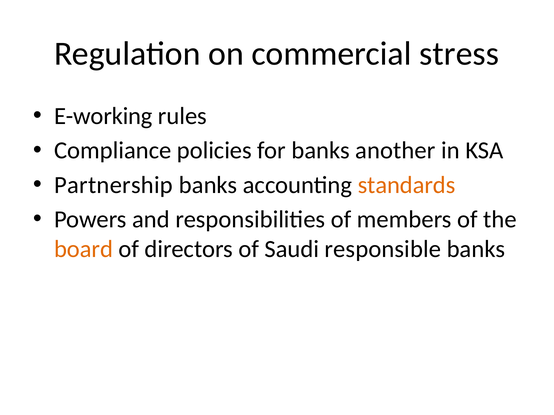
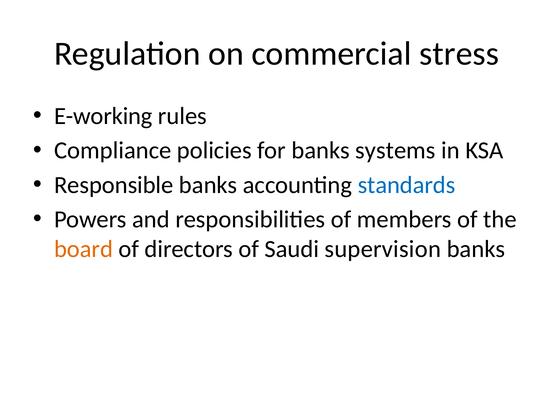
another: another -> systems
Partnership: Partnership -> Responsible
standards colour: orange -> blue
responsible: responsible -> supervision
